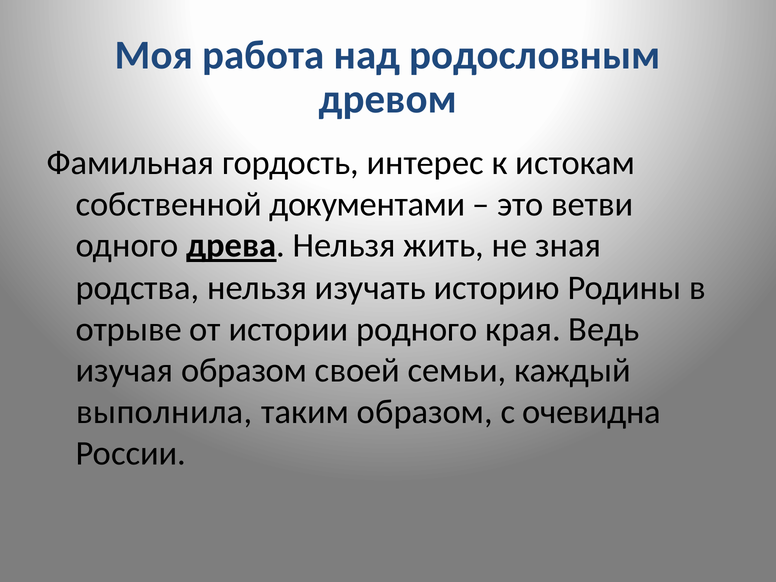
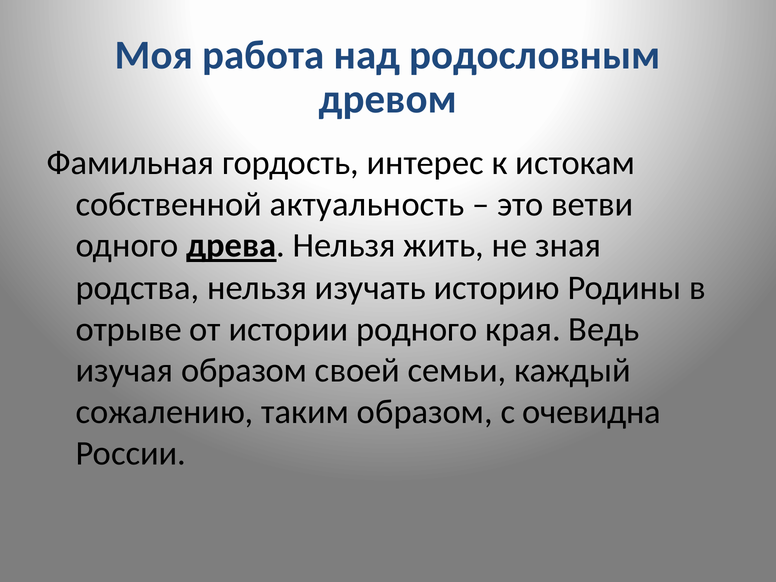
документами: документами -> актуальность
выполнила: выполнила -> сожалению
